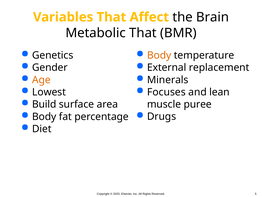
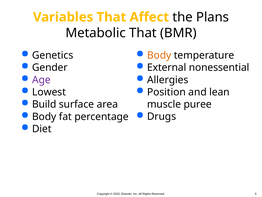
Brain: Brain -> Plans
replacement: replacement -> nonessential
Age colour: orange -> purple
Minerals: Minerals -> Allergies
Focuses: Focuses -> Position
